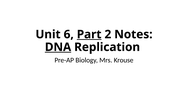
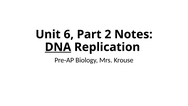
Part underline: present -> none
